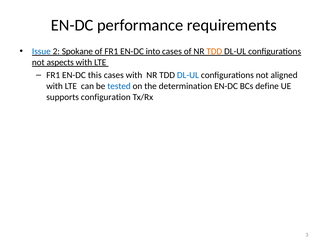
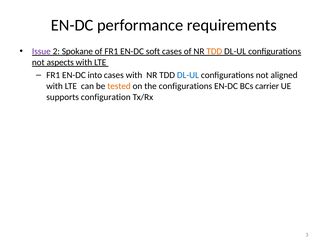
Issue colour: blue -> purple
into: into -> soft
this: this -> into
tested colour: blue -> orange
the determination: determination -> configurations
define: define -> carrier
